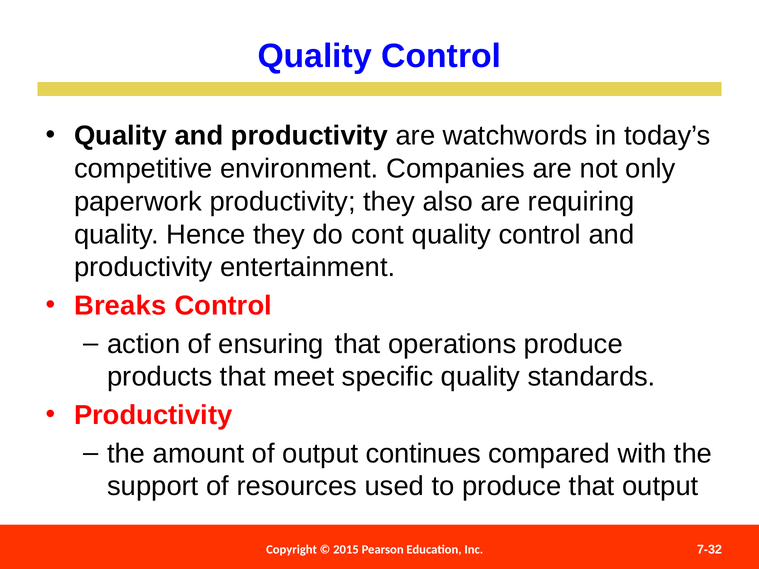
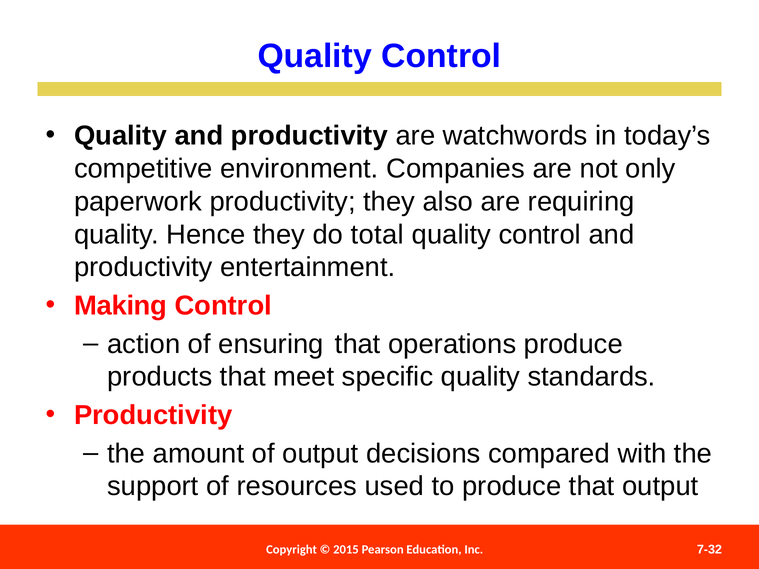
cont: cont -> total
Breaks: Breaks -> Making
continues: continues -> decisions
